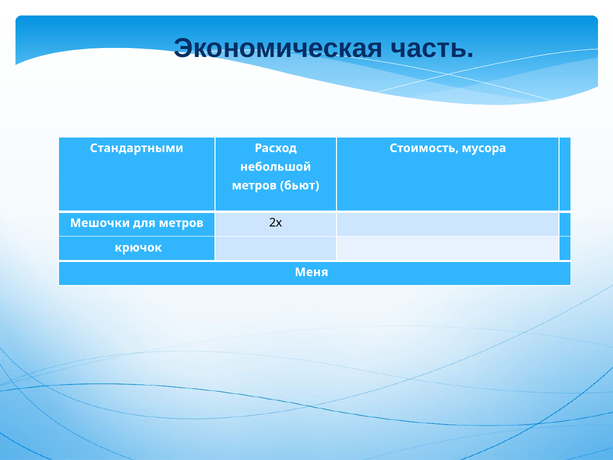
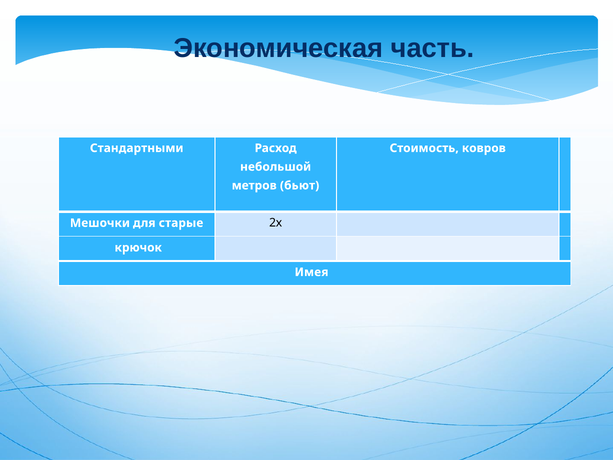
мусора: мусора -> ковров
для метров: метров -> старые
Меня: Меня -> Имея
